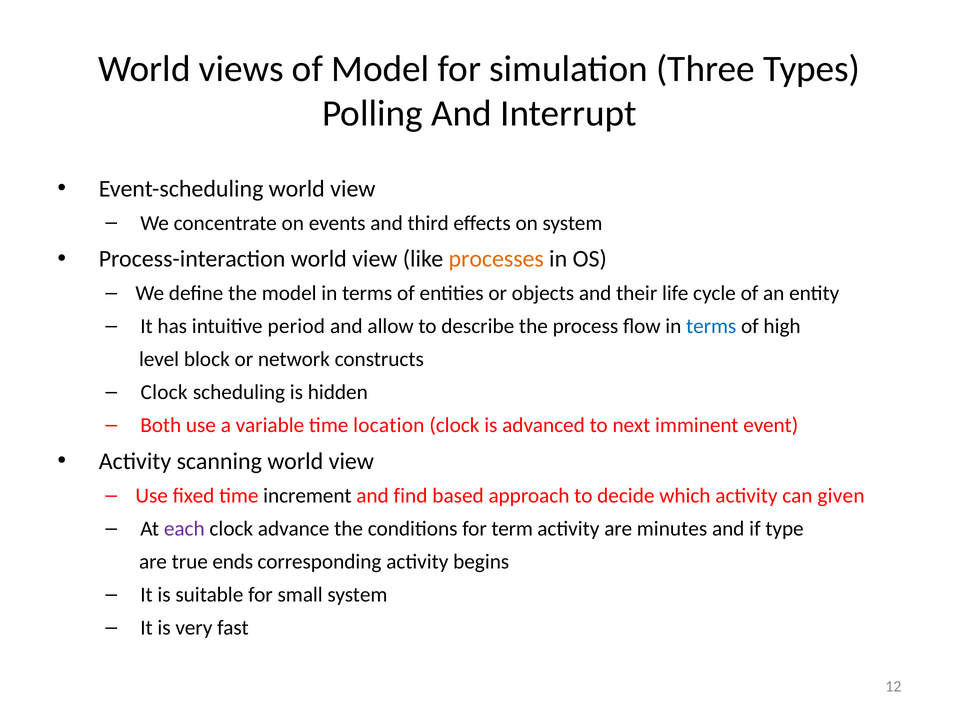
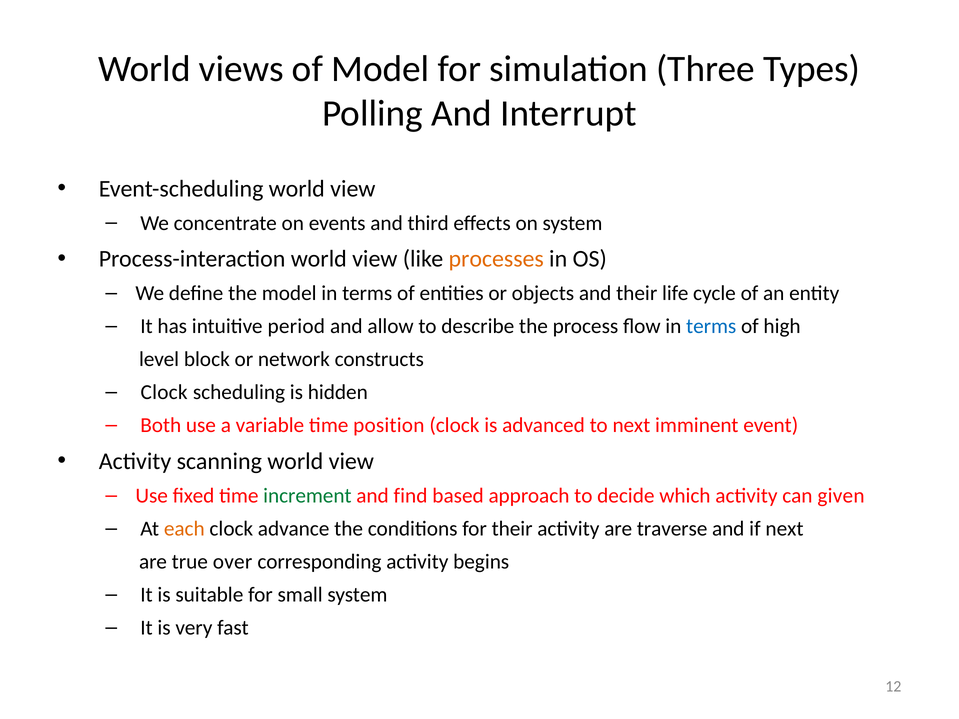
location: location -> position
increment colour: black -> green
each colour: purple -> orange
for term: term -> their
minutes: minutes -> traverse
if type: type -> next
ends: ends -> over
